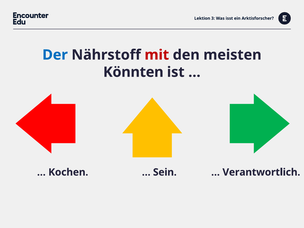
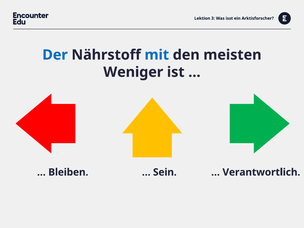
mit colour: red -> blue
Könnten: Könnten -> Weniger
Kochen: Kochen -> Bleiben
